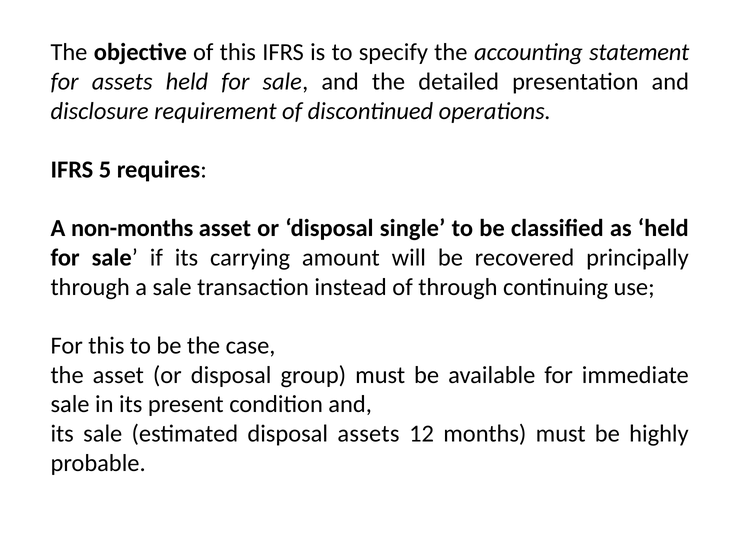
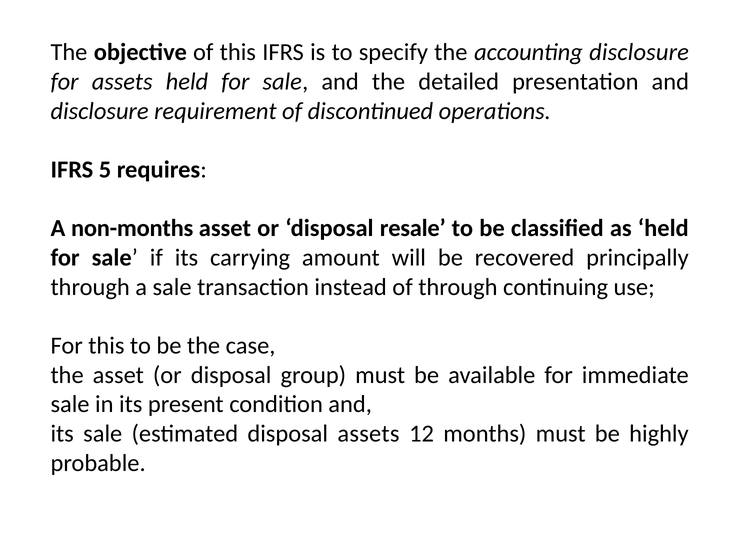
accounting statement: statement -> disclosure
single: single -> resale
